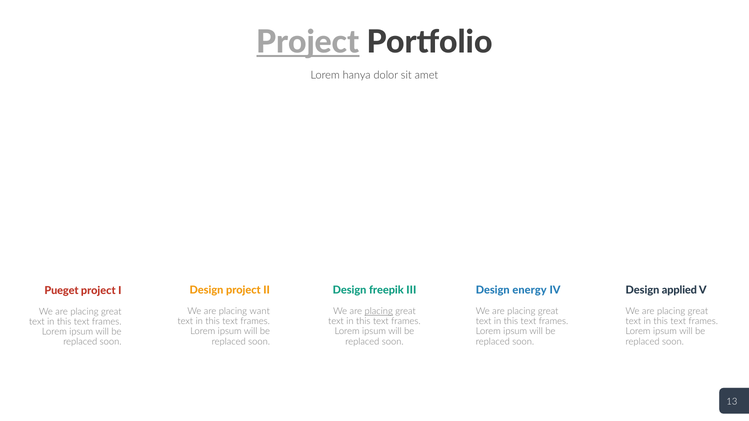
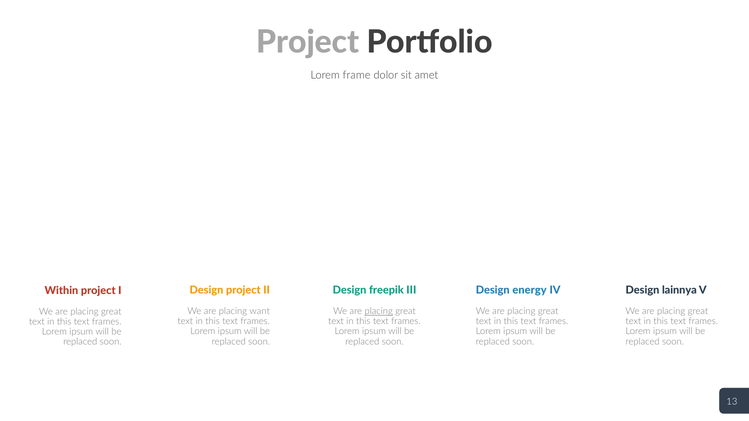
Project at (308, 42) underline: present -> none
hanya: hanya -> frame
applied: applied -> lainnya
Pueget: Pueget -> Within
